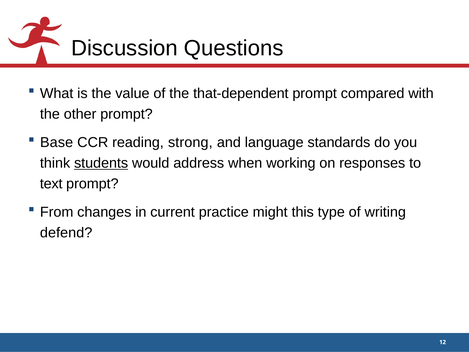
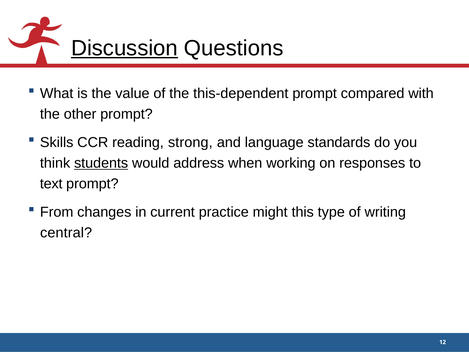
Discussion underline: none -> present
that-dependent: that-dependent -> this-dependent
Base: Base -> Skills
defend: defend -> central
